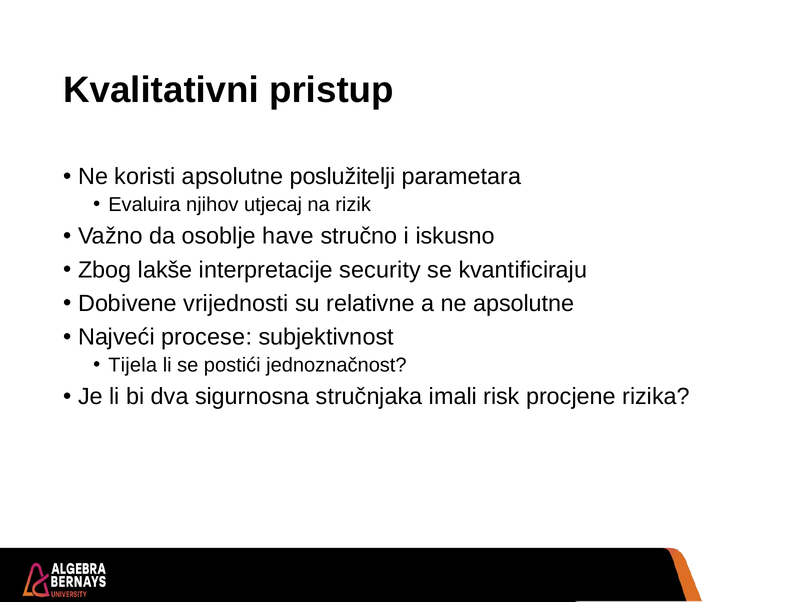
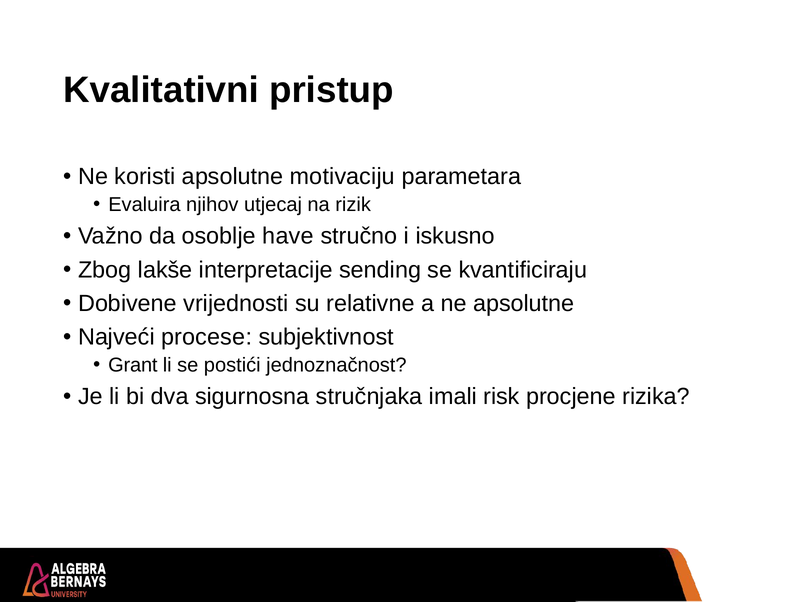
poslužitelji: poslužitelji -> motivaciju
security: security -> sending
Tijela: Tijela -> Grant
